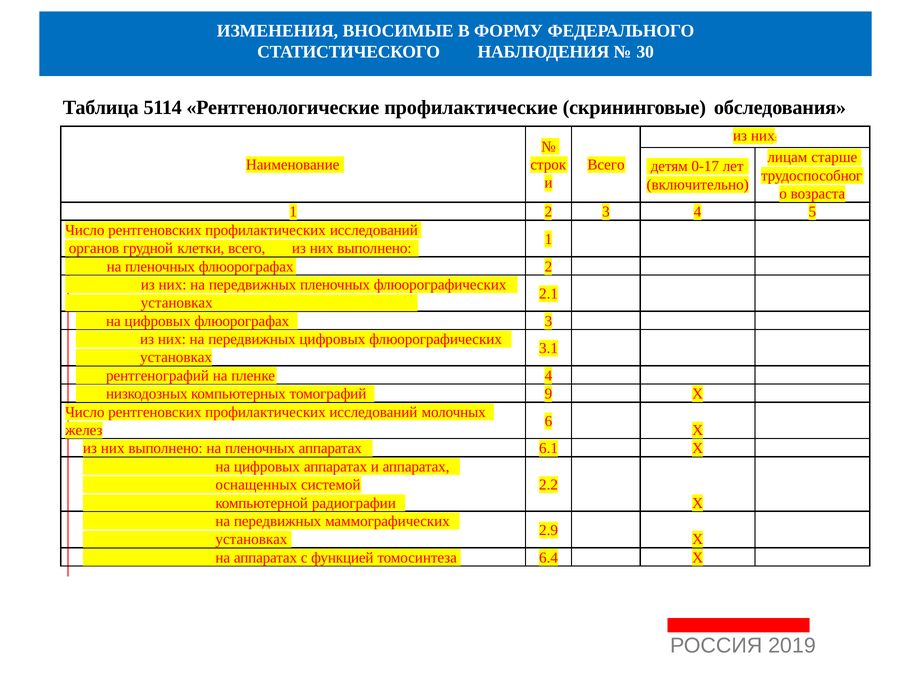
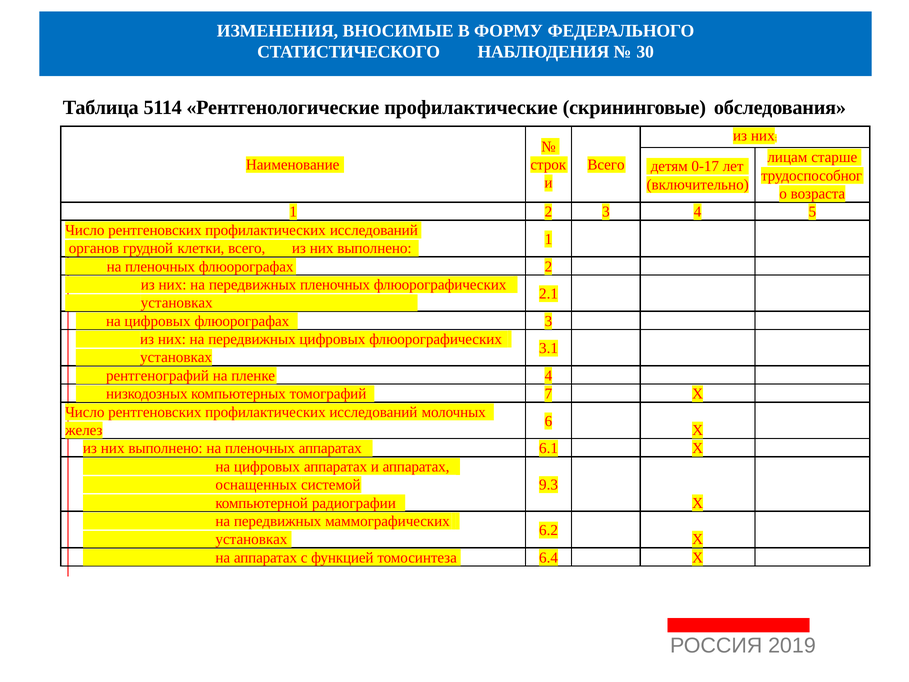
9: 9 -> 7
2.2: 2.2 -> 9.3
2.9: 2.9 -> 6.2
